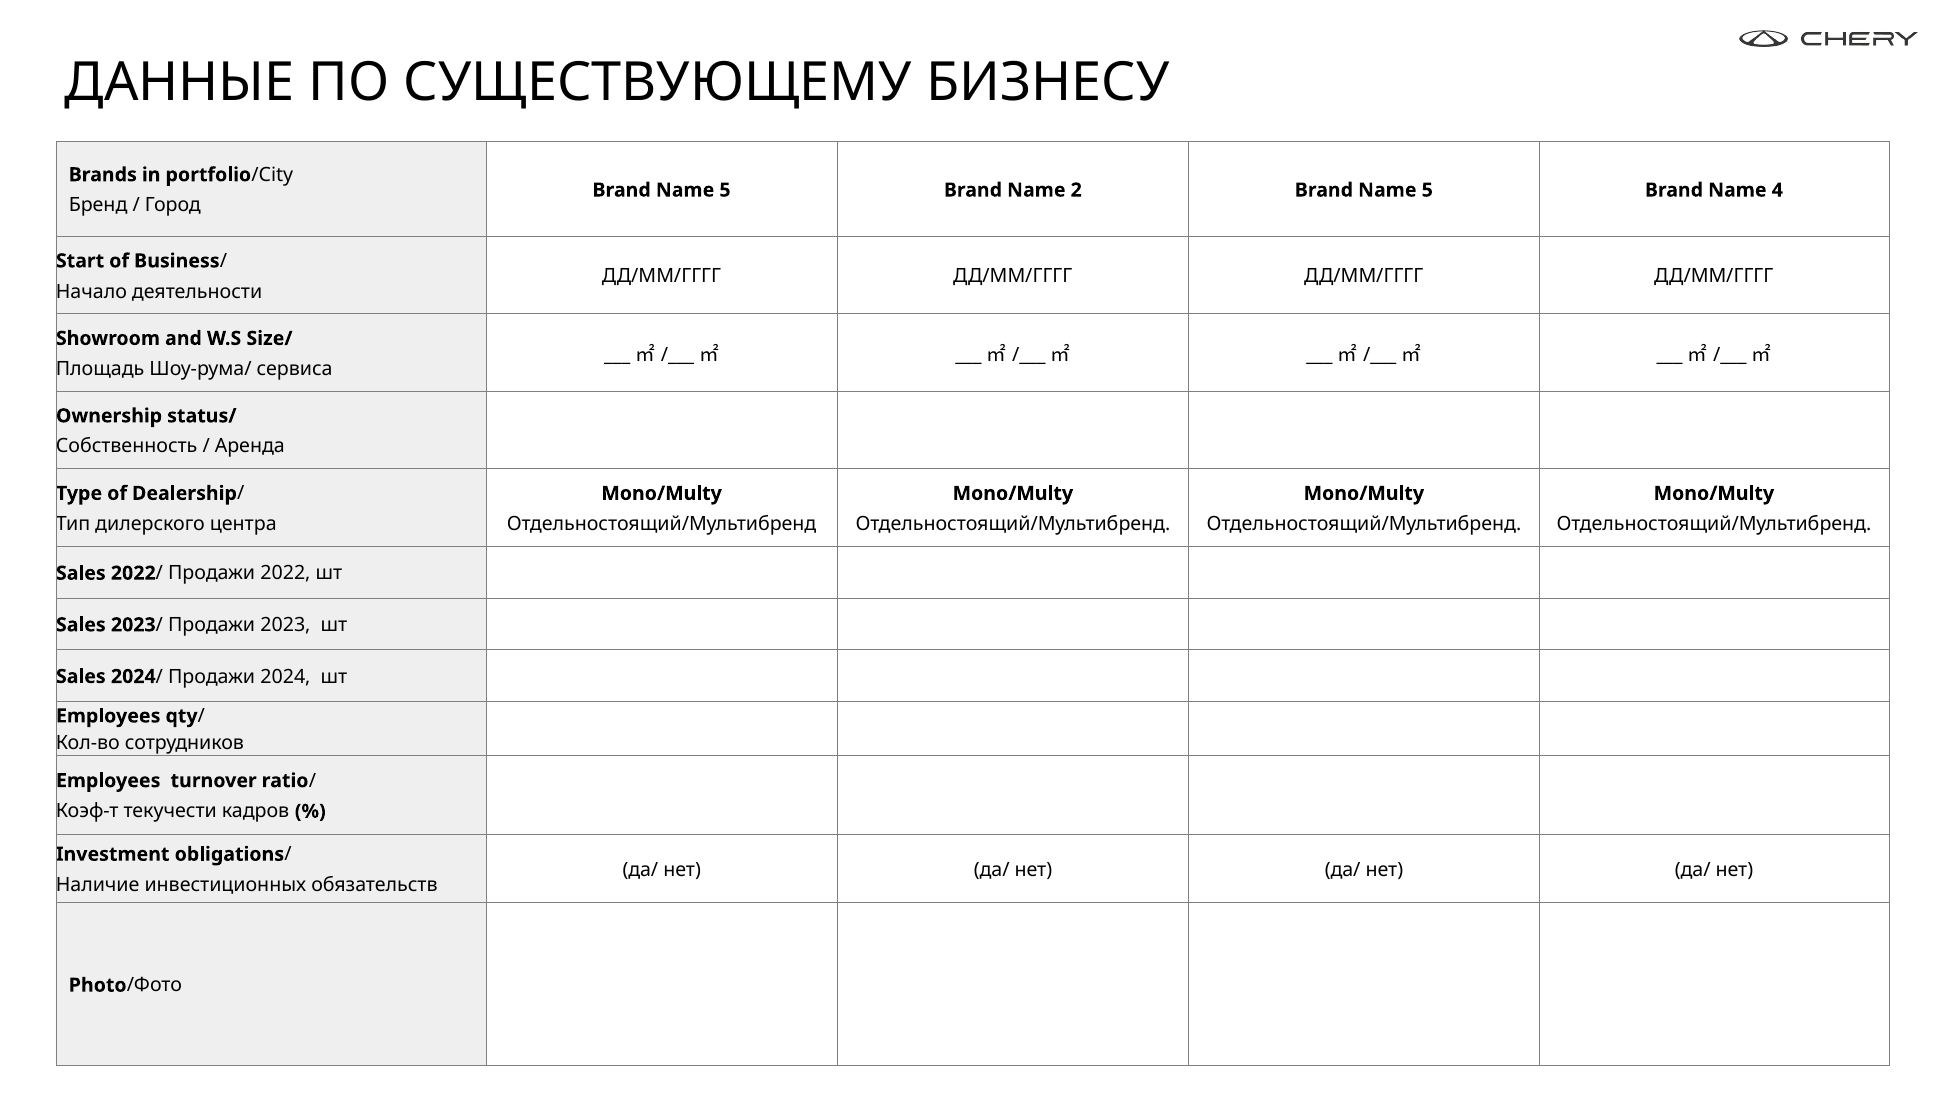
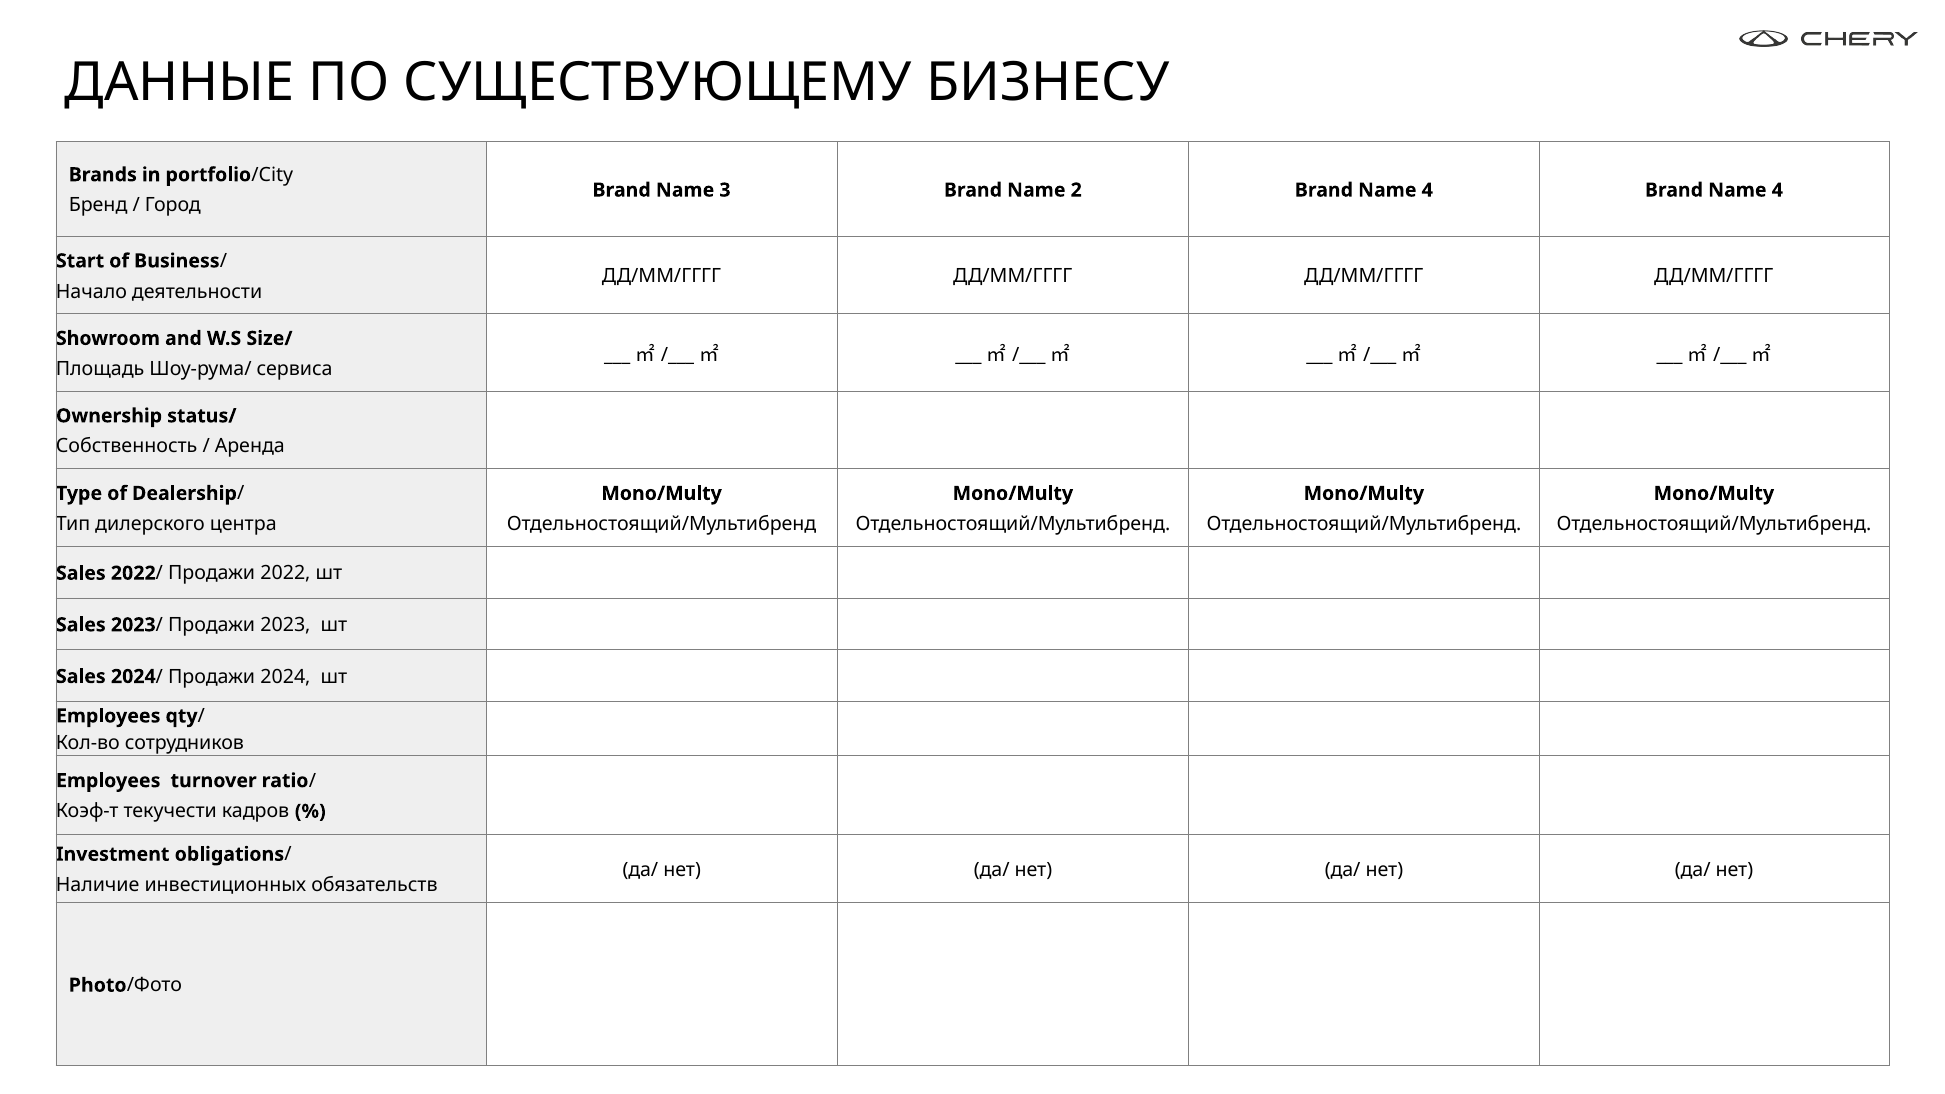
5 at (725, 190): 5 -> 3
2 Brand Name 5: 5 -> 4
